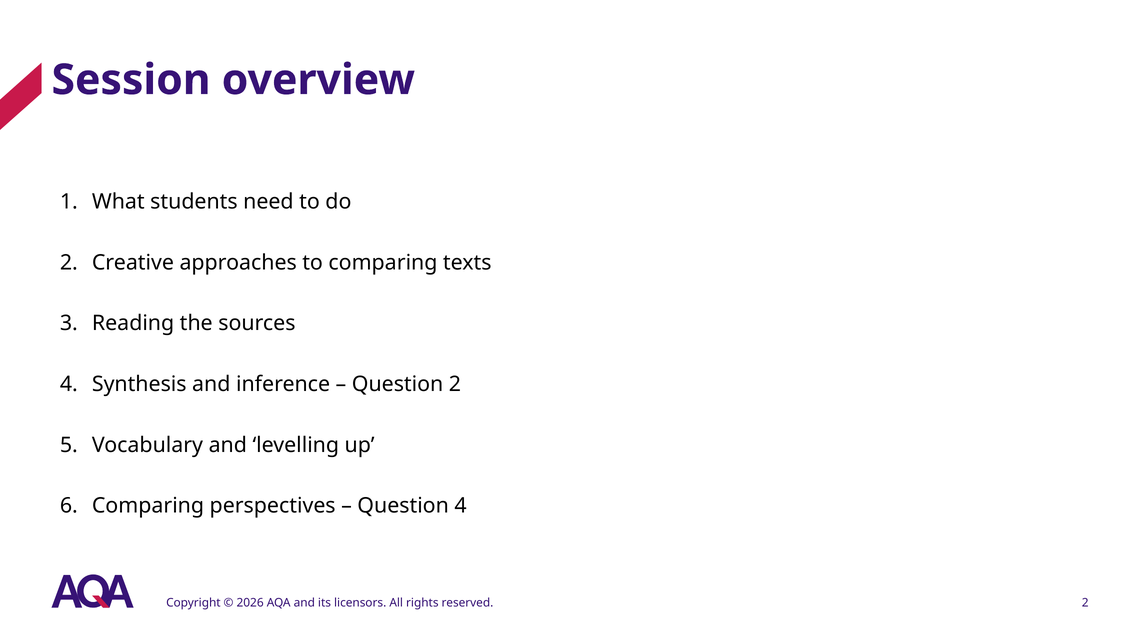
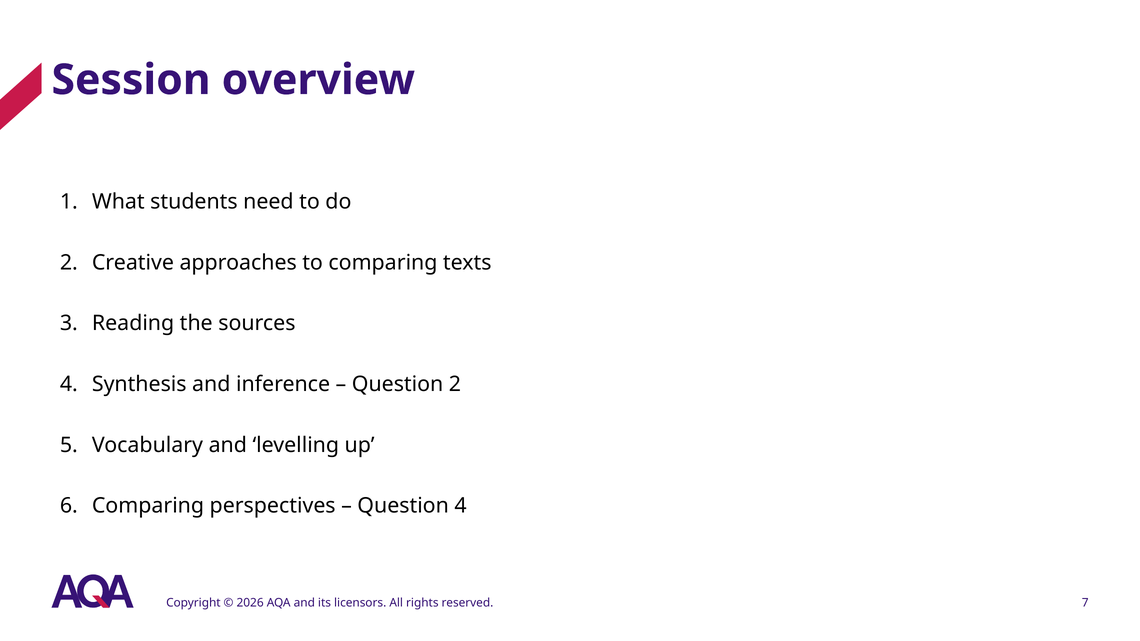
reserved 2: 2 -> 7
